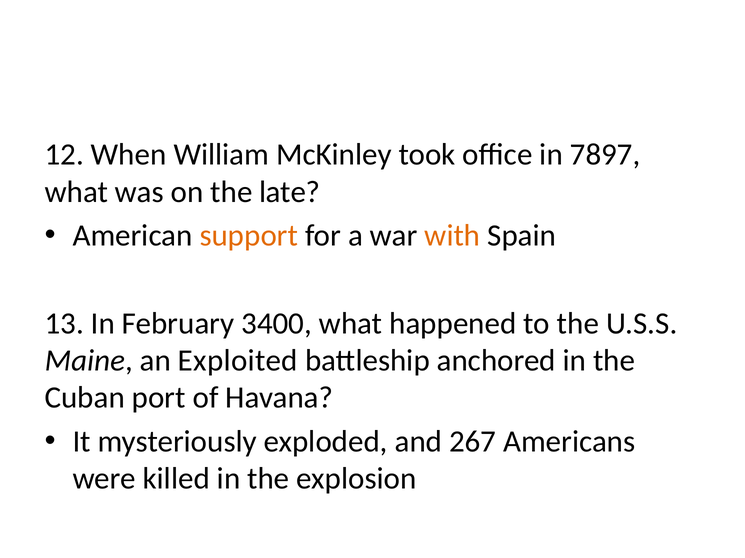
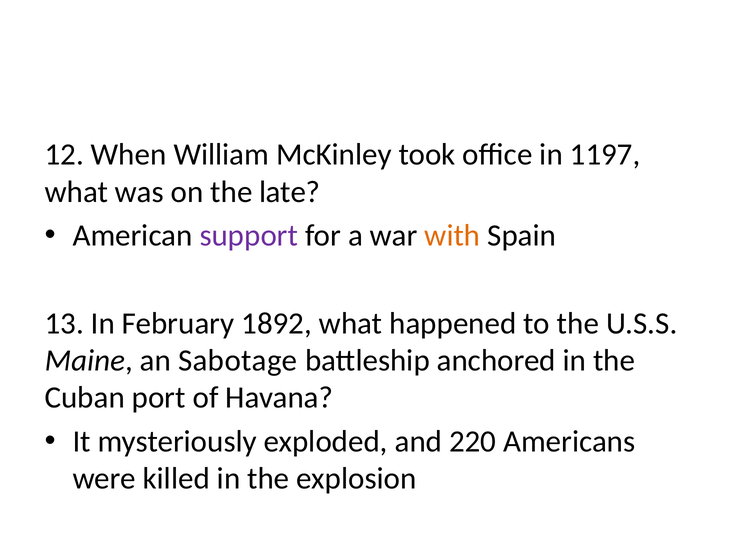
7897: 7897 -> 1197
support colour: orange -> purple
3400: 3400 -> 1892
Exploited: Exploited -> Sabotage
267: 267 -> 220
